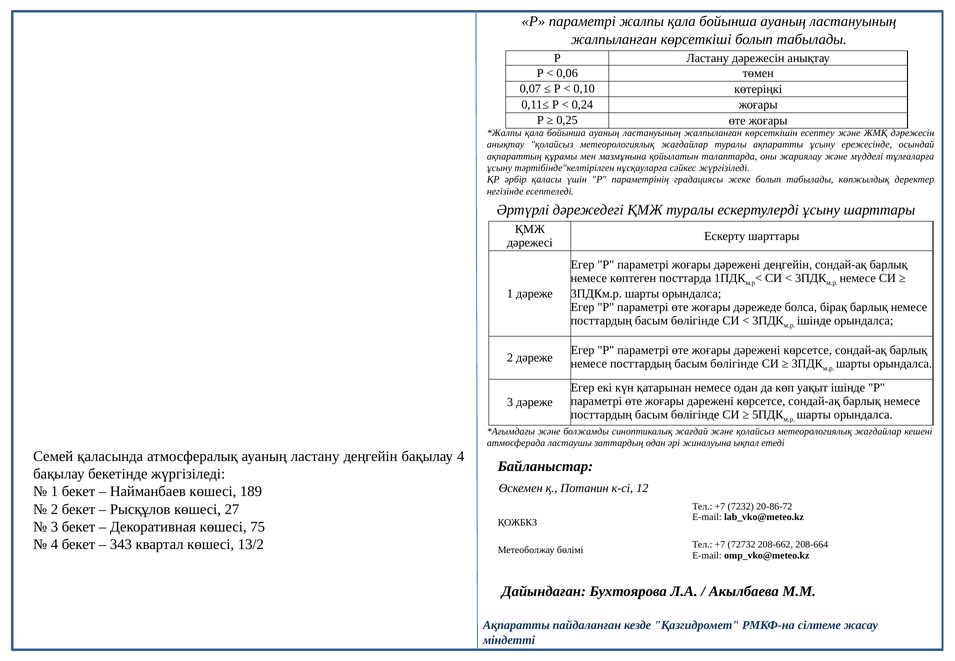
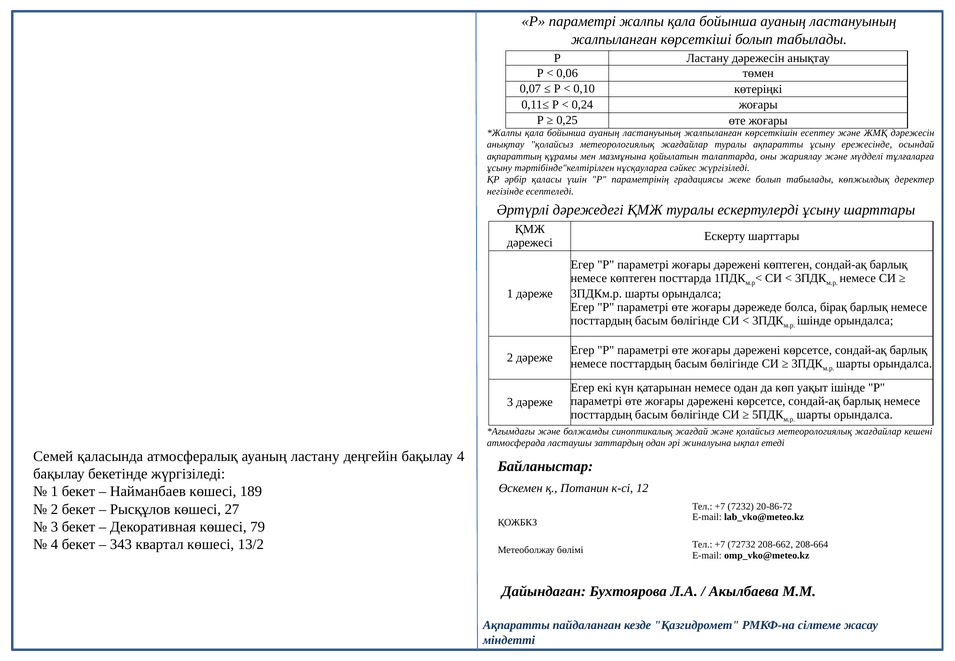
дәрежені деңгейін: деңгейін -> көптеген
75: 75 -> 79
